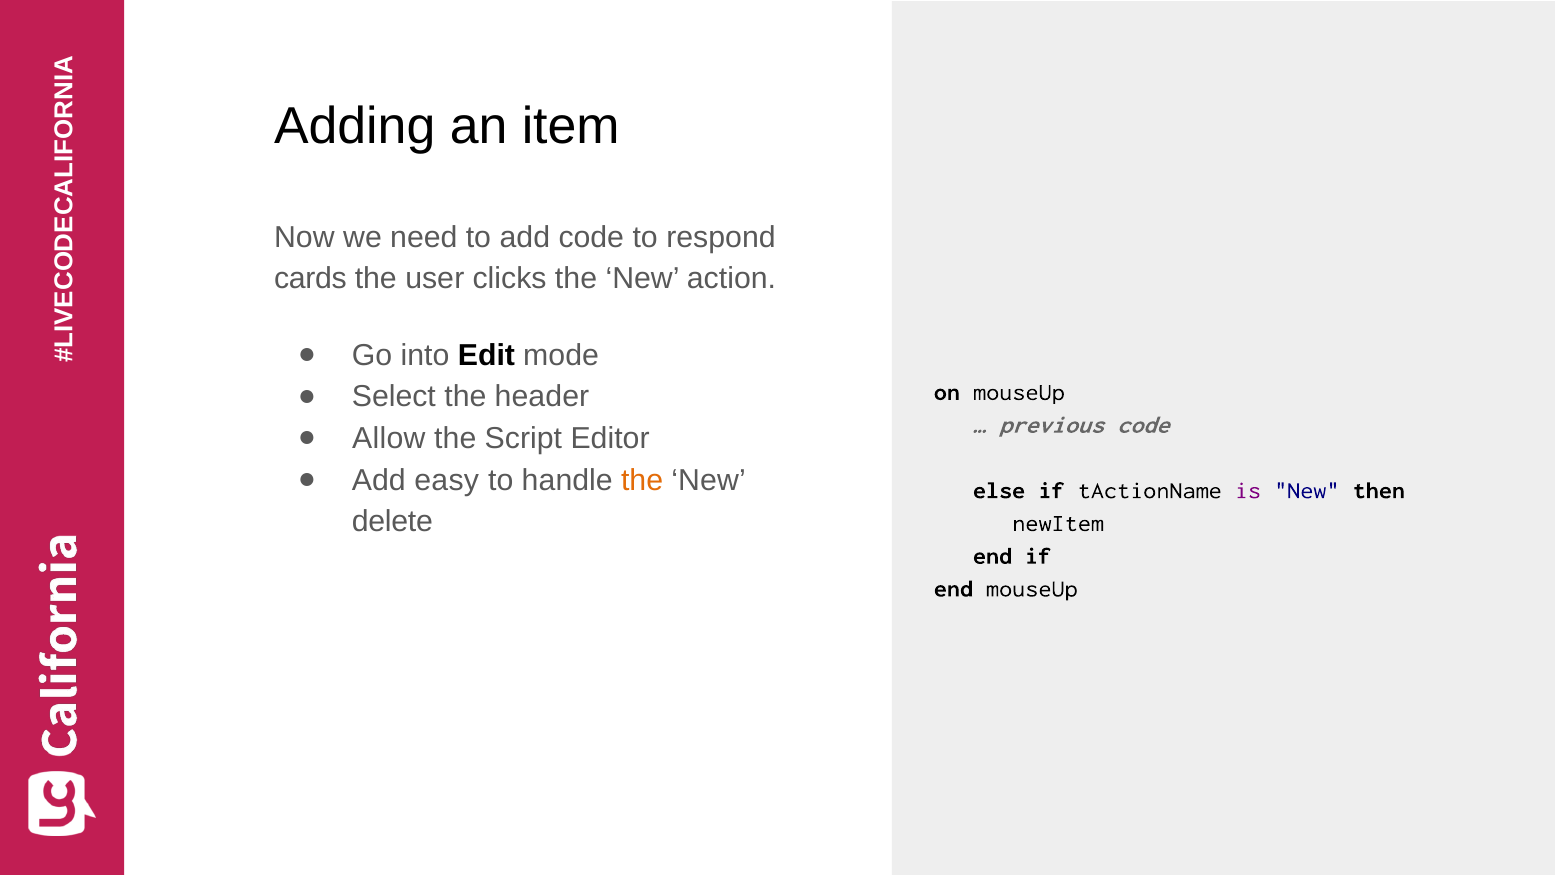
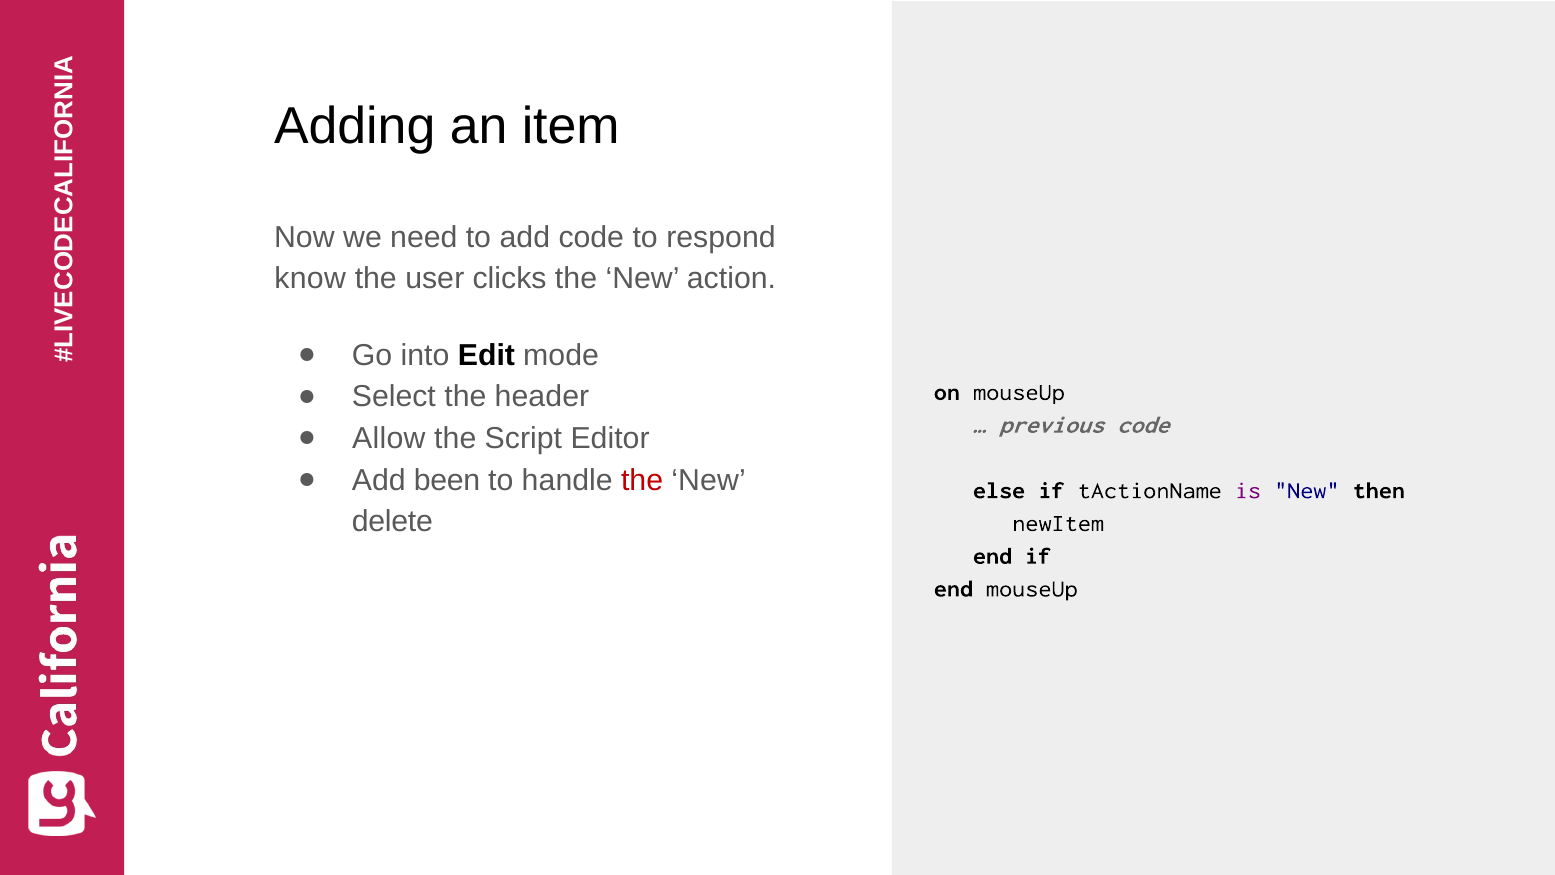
cards: cards -> know
easy: easy -> been
the at (642, 480) colour: orange -> red
